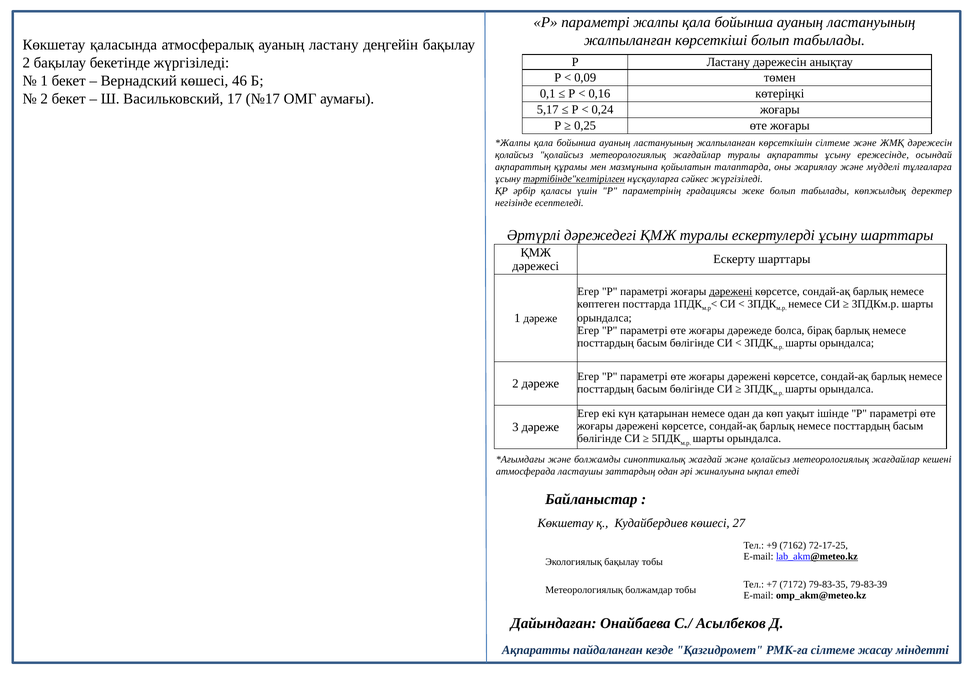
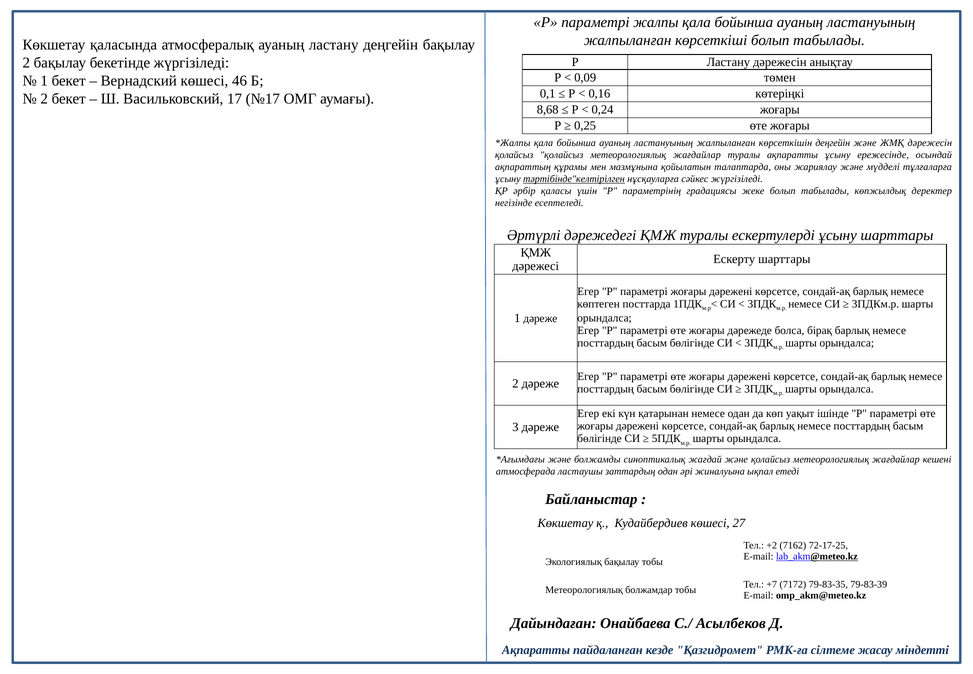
5,17: 5,17 -> 8,68
көрсеткішін сілтеме: сілтеме -> деңгейін
дәрежені at (731, 291) underline: present -> none
+9: +9 -> +2
